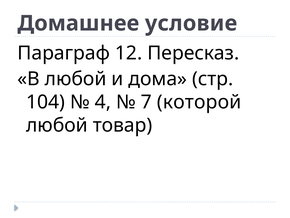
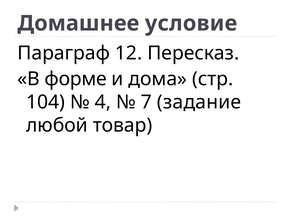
В любой: любой -> форме
которой: которой -> задание
